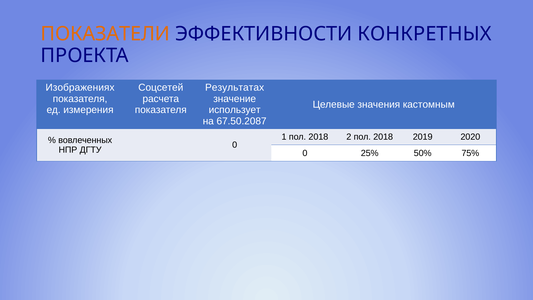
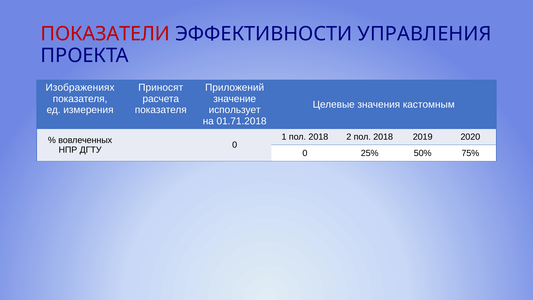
ПОКАЗАТЕЛИ colour: orange -> red
КОНКРЕТНЫХ: КОНКРЕТНЫХ -> УПРАВЛЕНИЯ
Соцсетей: Соцсетей -> Приносят
Результатах: Результатах -> Приложений
67.50.2087: 67.50.2087 -> 01.71.2018
